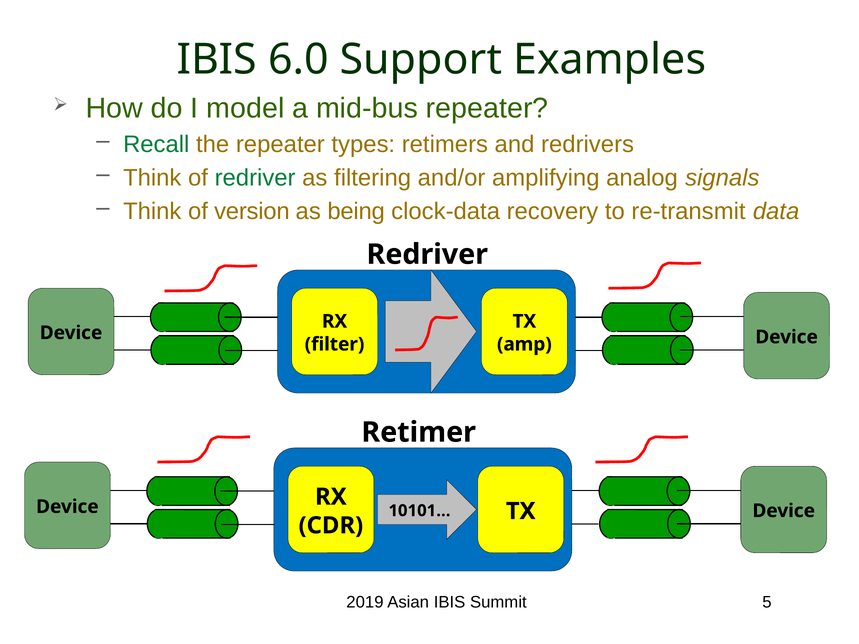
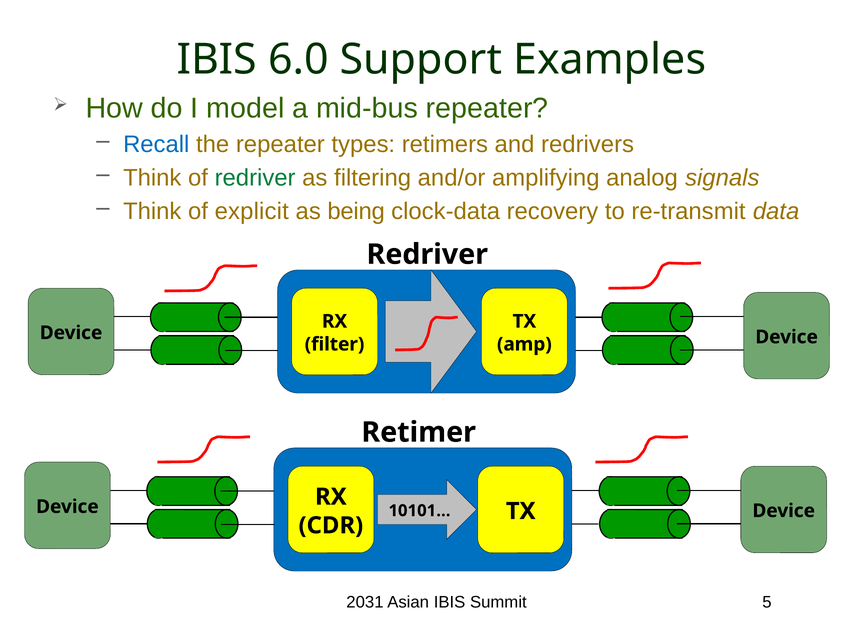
Recall colour: green -> blue
version: version -> explicit
2019: 2019 -> 2031
